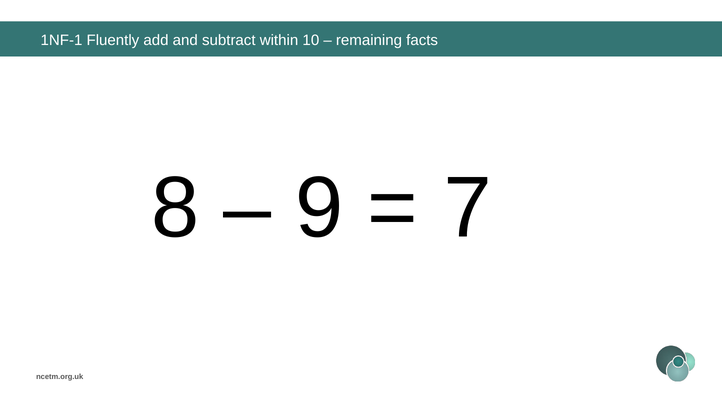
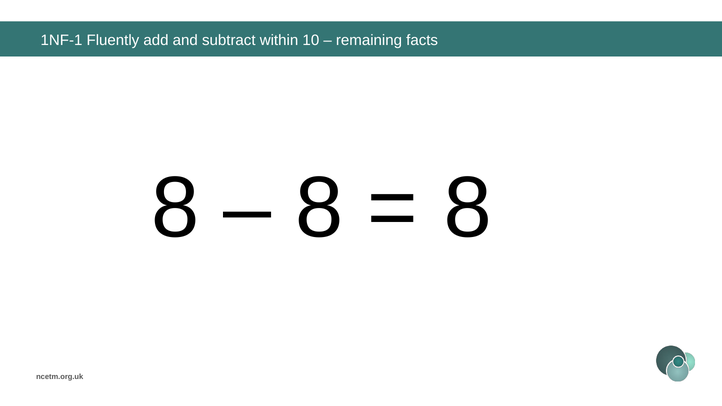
9 at (319, 208): 9 -> 8
7 at (468, 208): 7 -> 8
